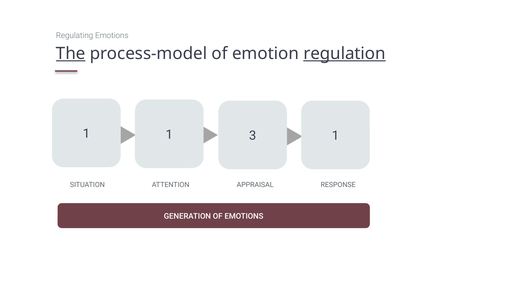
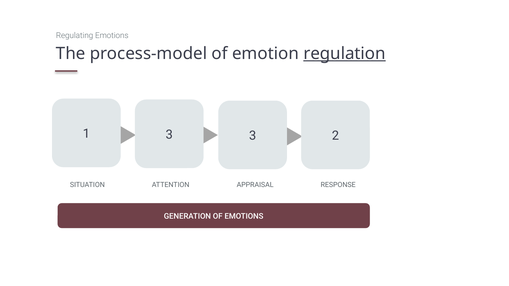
The underline: present -> none
1 1: 1 -> 3
3 1: 1 -> 2
